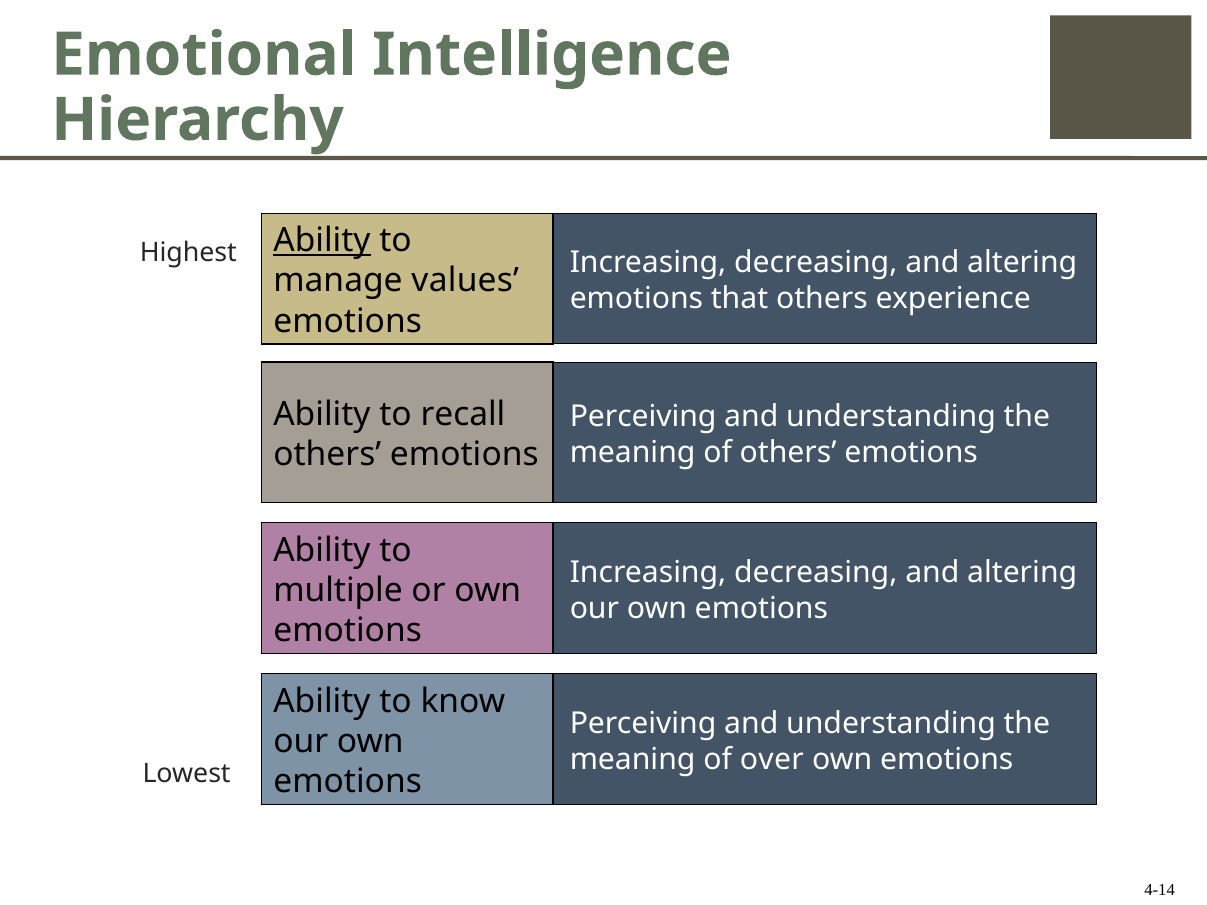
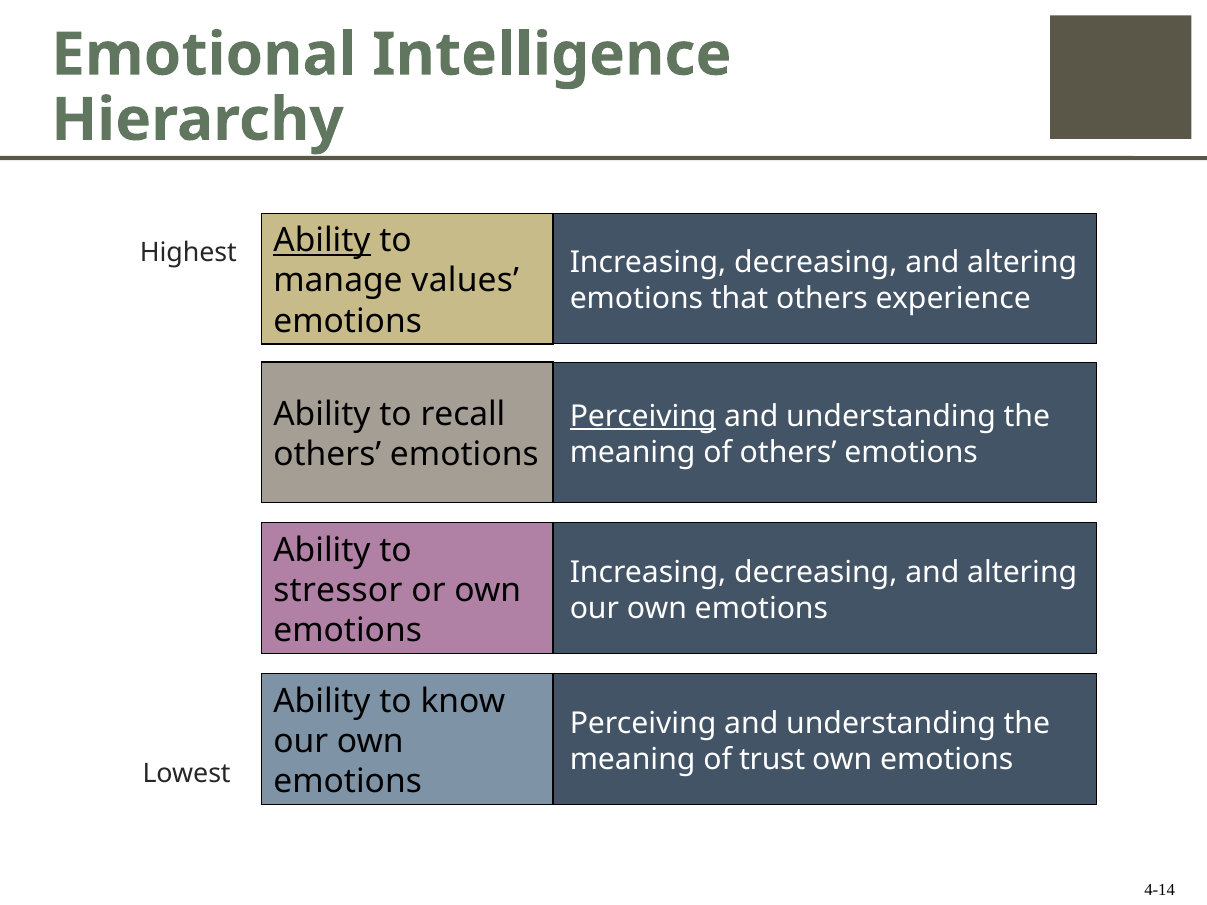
Perceiving at (643, 416) underline: none -> present
multiple: multiple -> stressor
over: over -> trust
